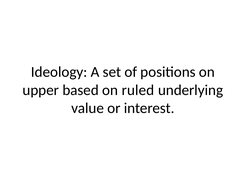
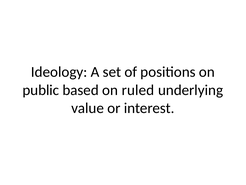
upper: upper -> public
